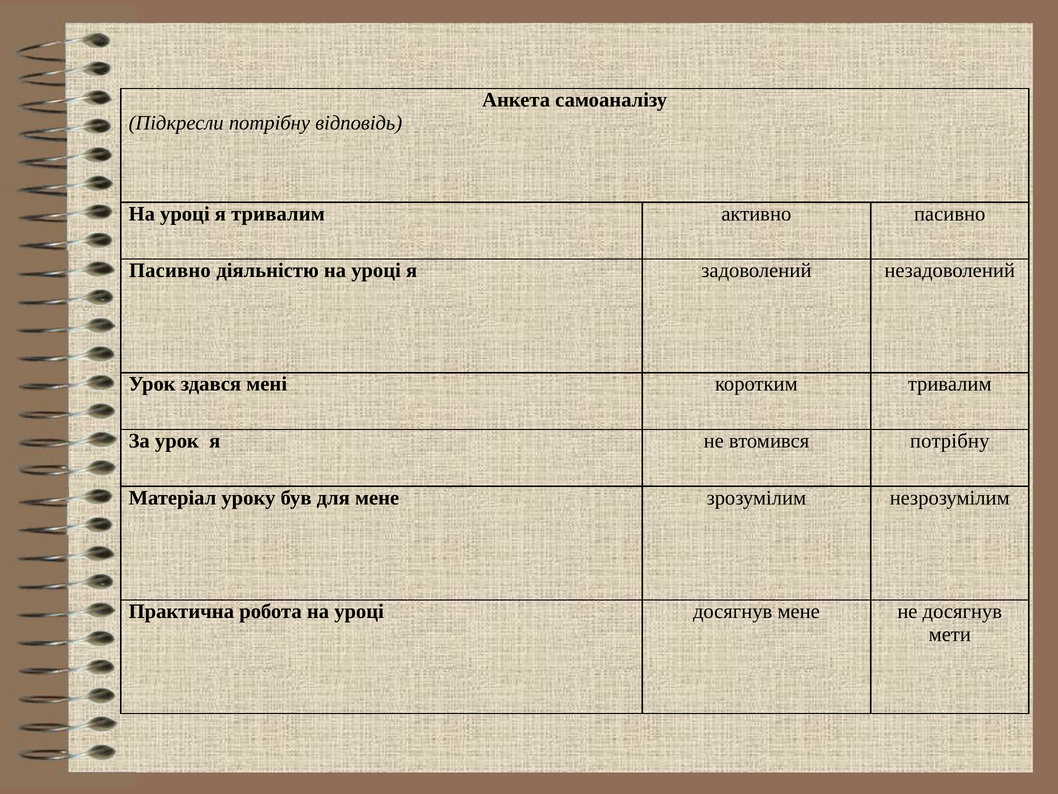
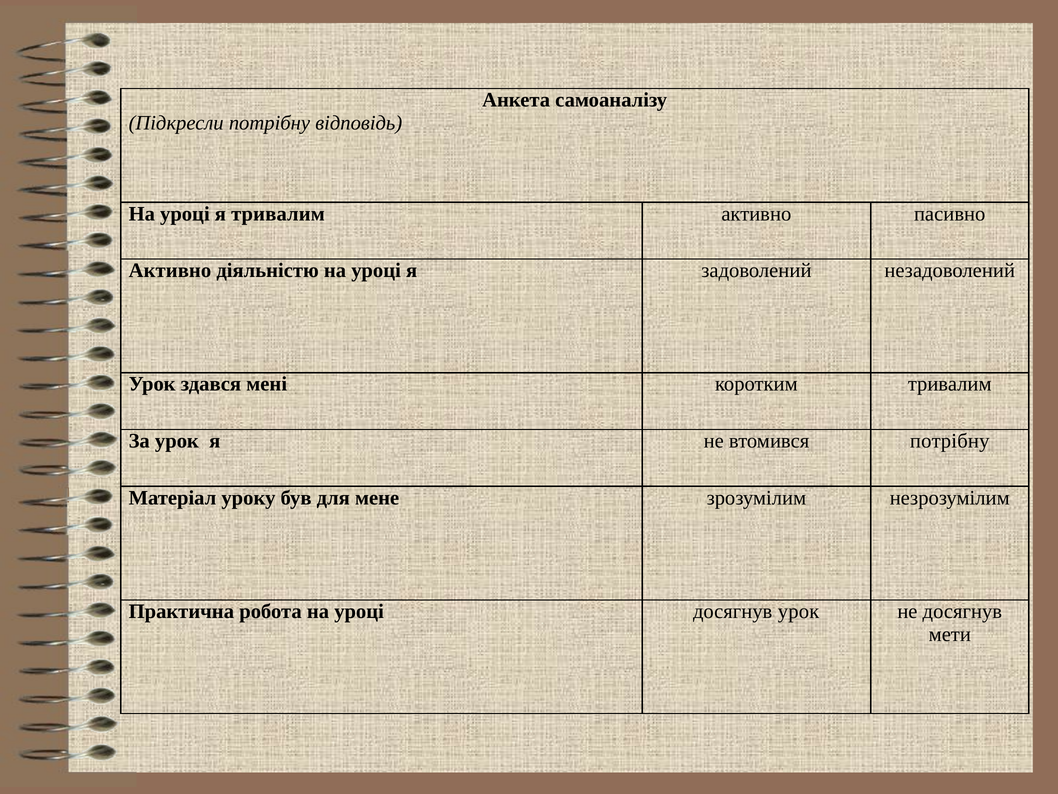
Пасивно at (170, 270): Пасивно -> Активно
досягнув мене: мене -> урок
